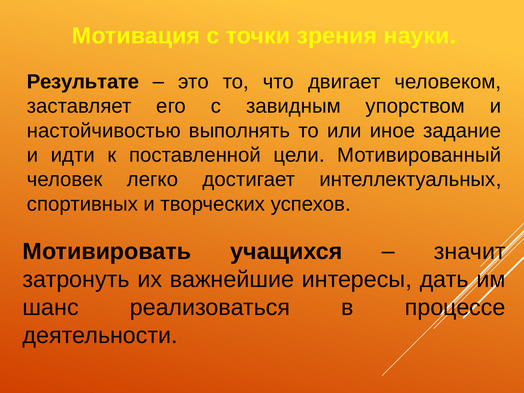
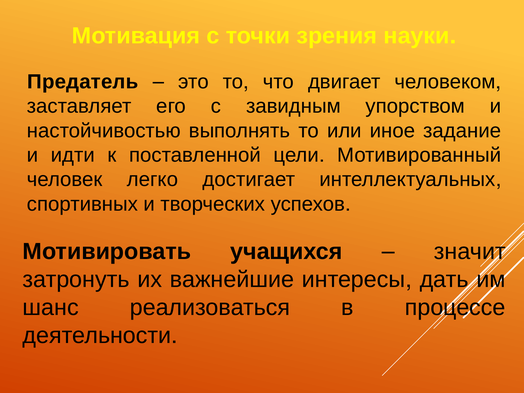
Результате: Результате -> Предатель
